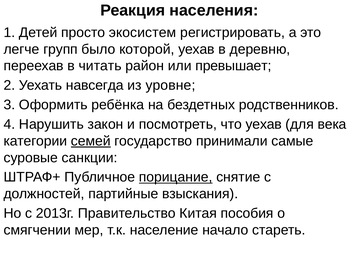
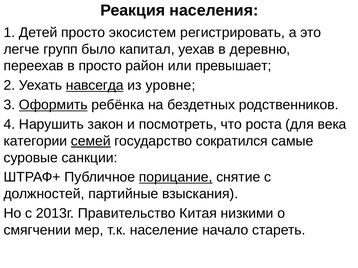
которой: которой -> капитал
в читать: читать -> просто
навсегда underline: none -> present
Оформить underline: none -> present
что уехав: уехав -> роста
принимали: принимали -> сократился
пособия: пособия -> низкими
